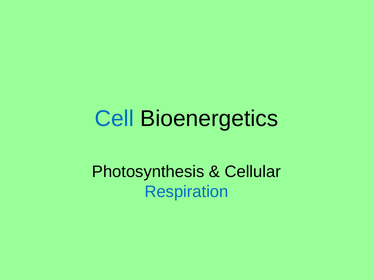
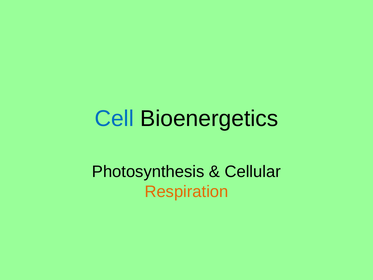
Respiration colour: blue -> orange
